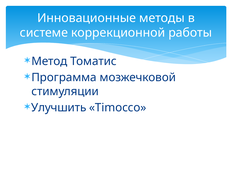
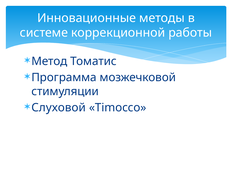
Улучшить: Улучшить -> Слуховой
